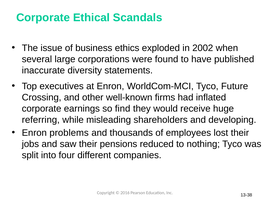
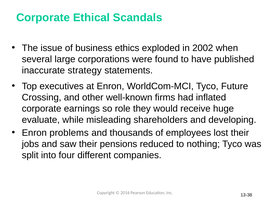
diversity: diversity -> strategy
find: find -> role
referring: referring -> evaluate
